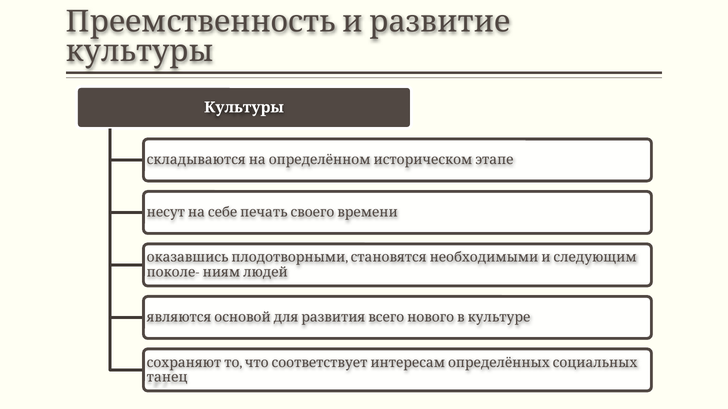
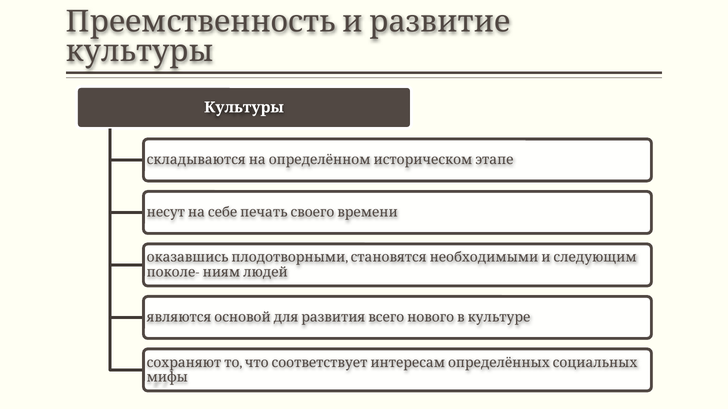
танец: танец -> мифы
